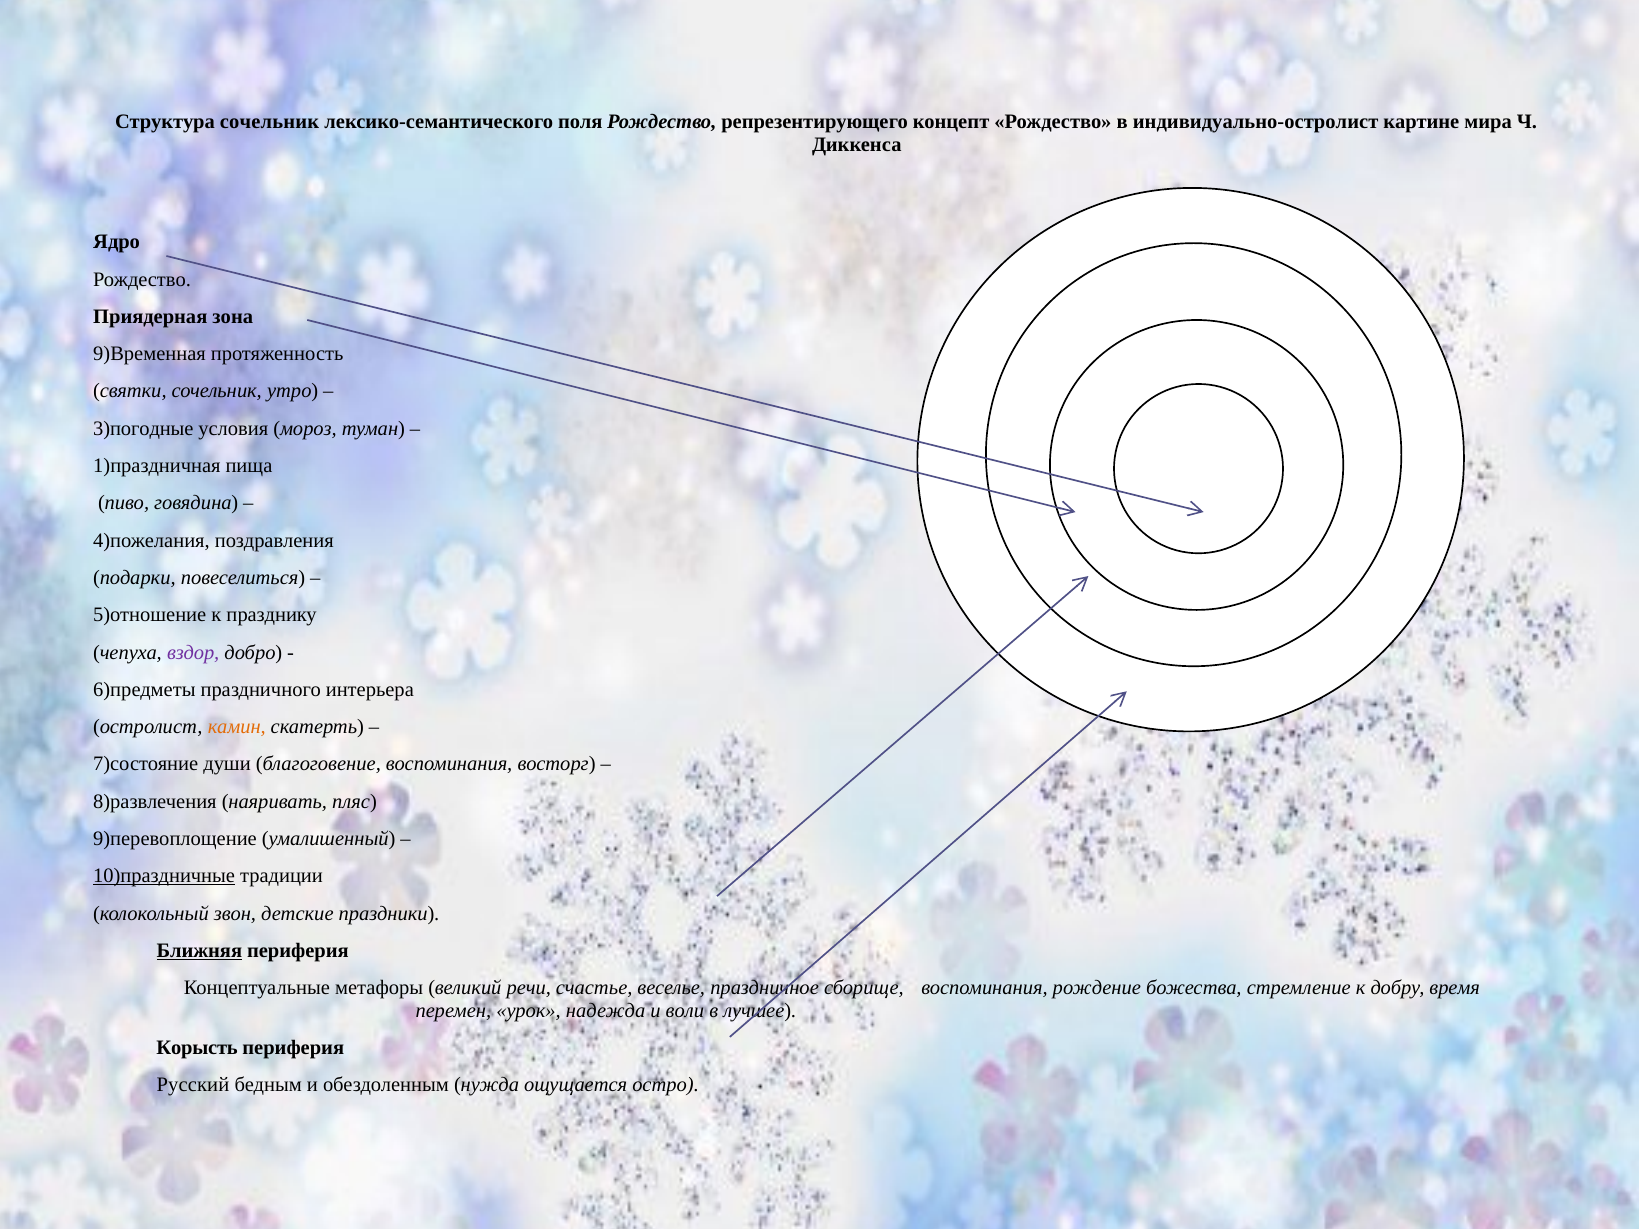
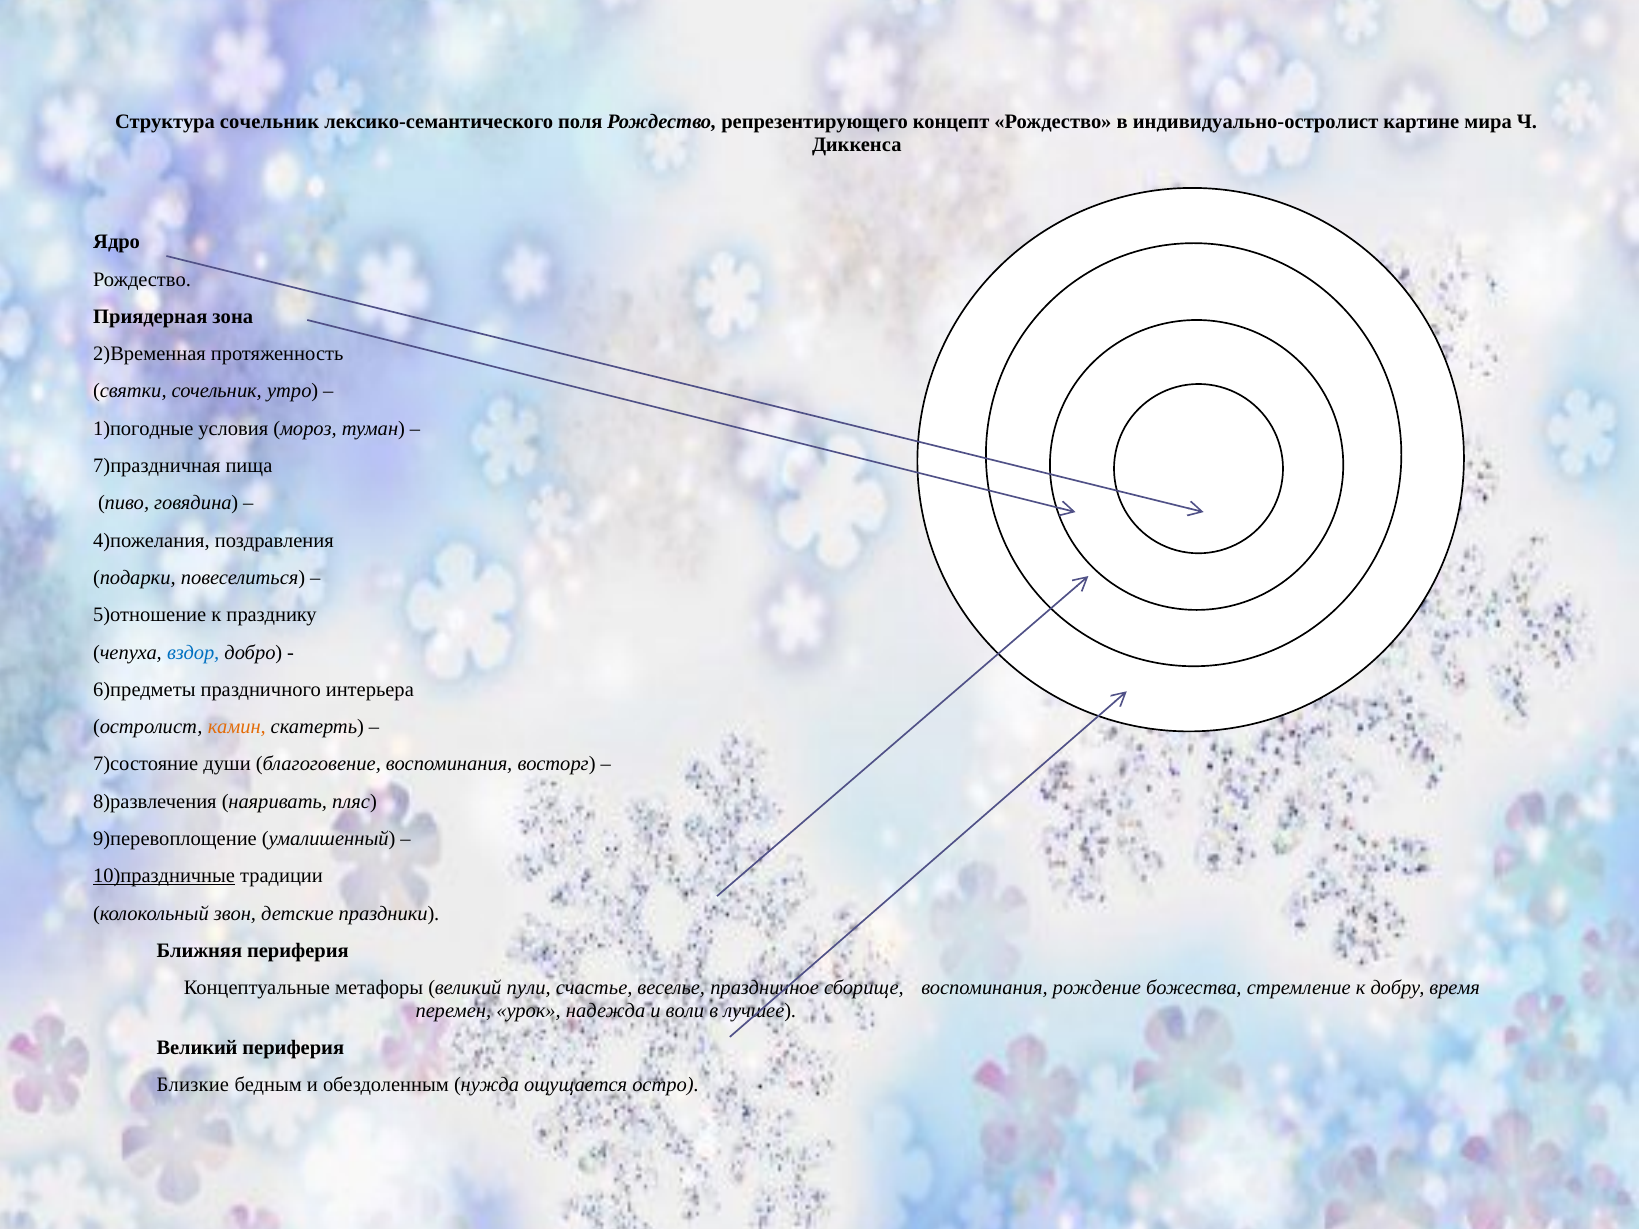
9)Временная: 9)Временная -> 2)Временная
3)погодные: 3)погодные -> 1)погодные
1)праздничная: 1)праздничная -> 7)праздничная
вздор colour: purple -> blue
Ближняя underline: present -> none
речи: речи -> пули
Корысть at (197, 1048): Корысть -> Великий
Русский: Русский -> Близкие
